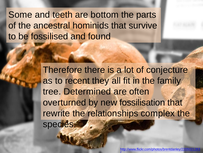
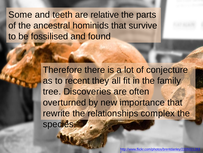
bottom: bottom -> relative
Determined: Determined -> Discoveries
fossilisation: fossilisation -> importance
